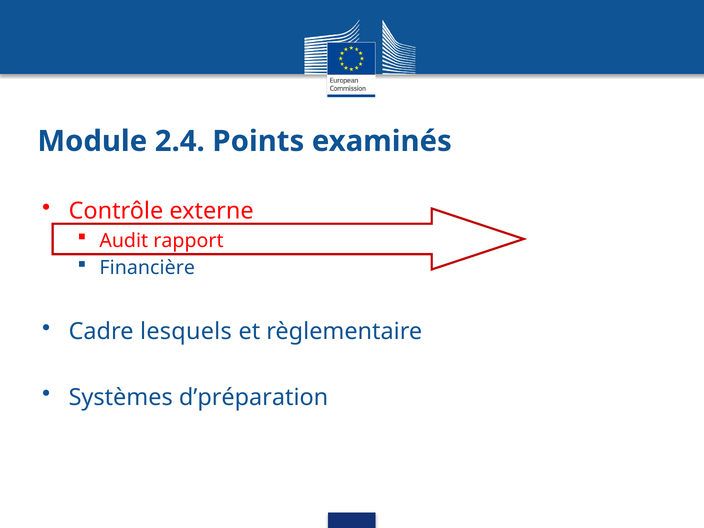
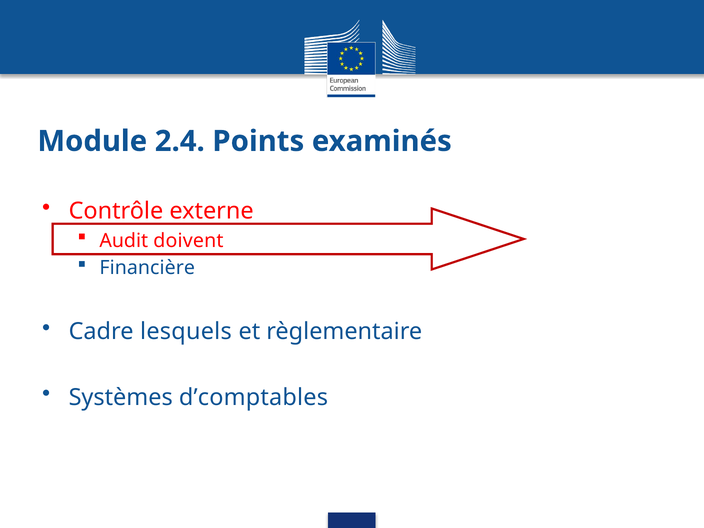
rapport: rapport -> doivent
d’préparation: d’préparation -> d’comptables
